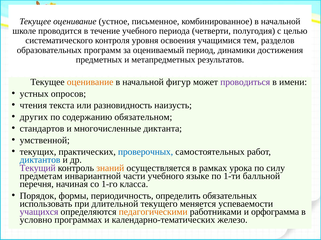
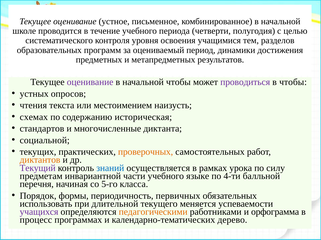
оценивание at (90, 82) colour: orange -> purple
начальной фигур: фигур -> чтобы
в имени: имени -> чтобы
разновидность: разновидность -> местоимением
других: других -> схемах
обязательном: обязательном -> историческая
умственной: умственной -> социальной
проверочных colour: blue -> orange
диктантов colour: blue -> orange
знаний colour: orange -> blue
1-ти: 1-ти -> 4-ти
1-го: 1-го -> 5-го
определить: определить -> первичных
условно: условно -> процесс
железо: железо -> дерево
